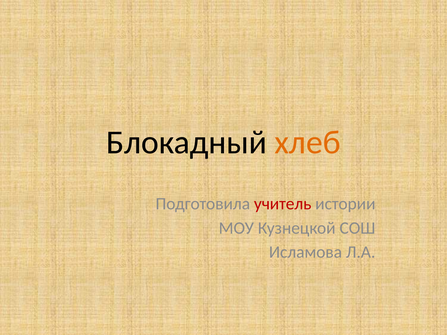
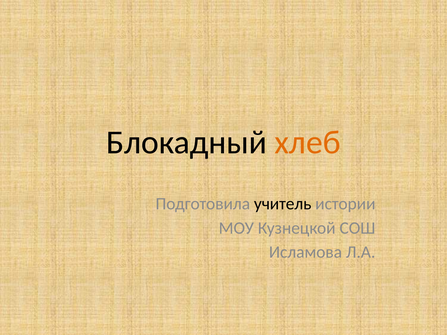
учитель colour: red -> black
